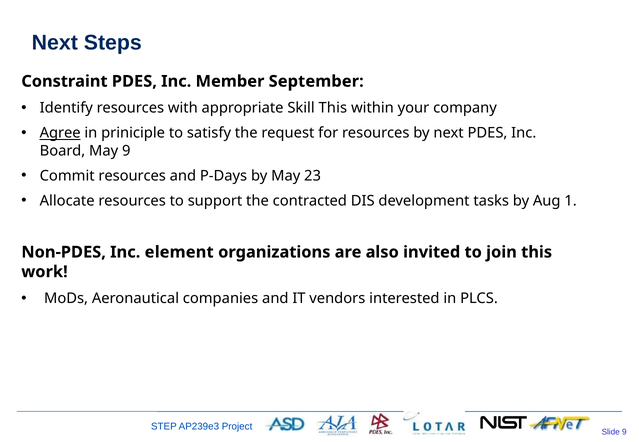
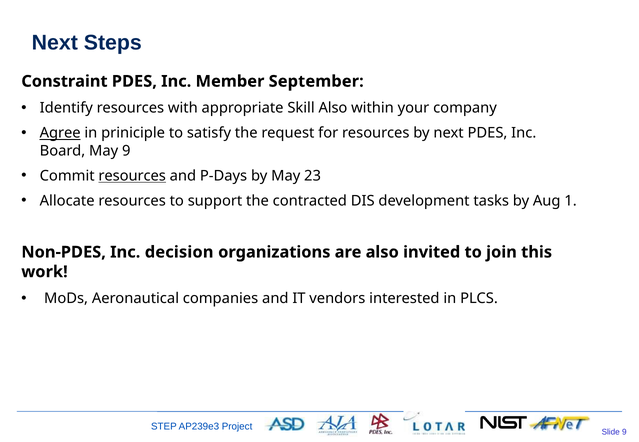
Skill This: This -> Also
resources at (132, 176) underline: none -> present
element: element -> decision
